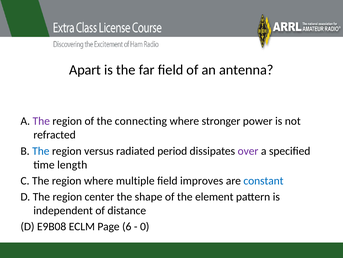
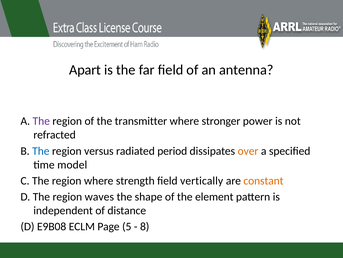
connecting: connecting -> transmitter
over colour: purple -> orange
length: length -> model
multiple: multiple -> strength
improves: improves -> vertically
constant colour: blue -> orange
center: center -> waves
6: 6 -> 5
0: 0 -> 8
